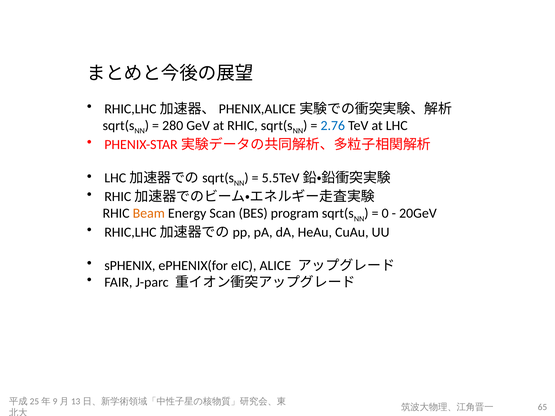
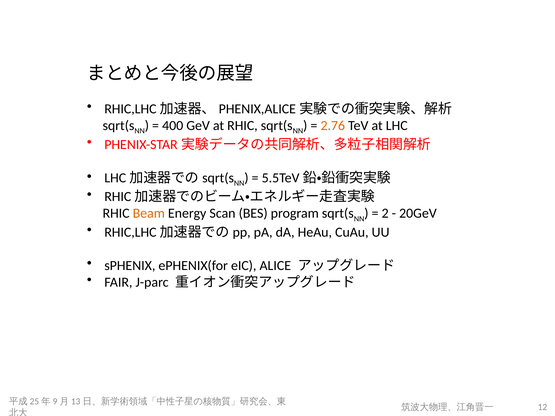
280: 280 -> 400
2.76 colour: blue -> orange
0: 0 -> 2
65: 65 -> 12
